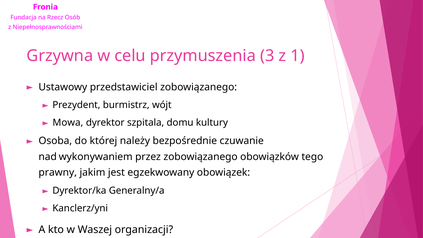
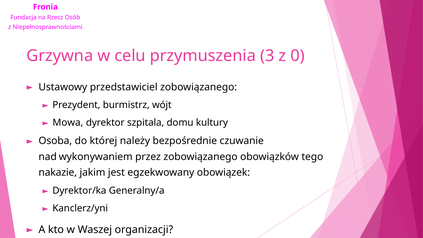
1: 1 -> 0
prawny: prawny -> nakazie
